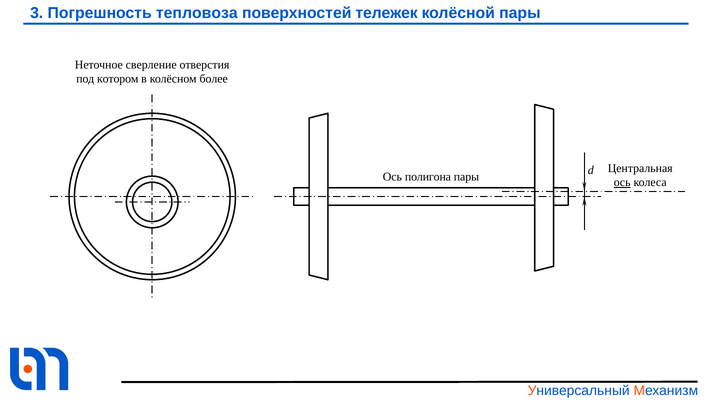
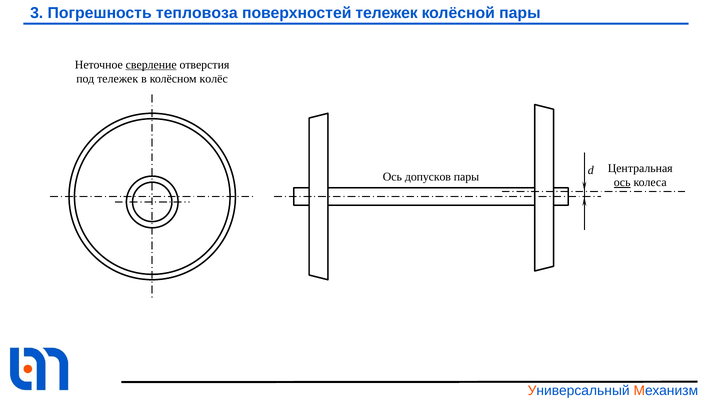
сверление underline: none -> present
под котором: котором -> тележек
более: более -> колёс
полигона: полигона -> допусков
